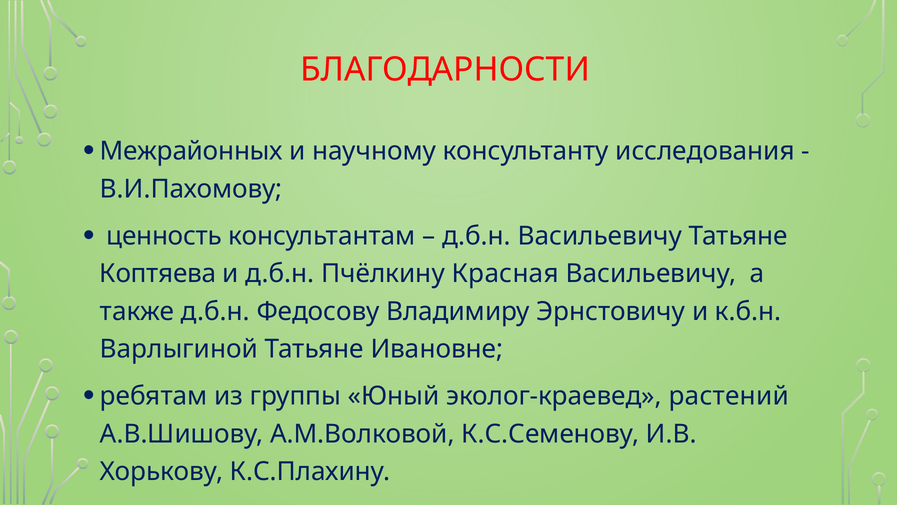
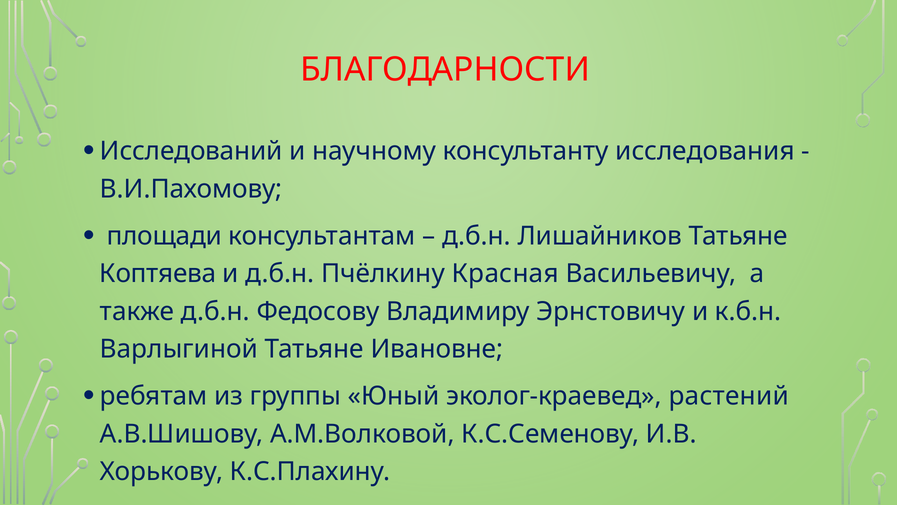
Межрайонных: Межрайонных -> Исследований
ценность: ценность -> площади
д.б.н Васильевичу: Васильевичу -> Лишайников
